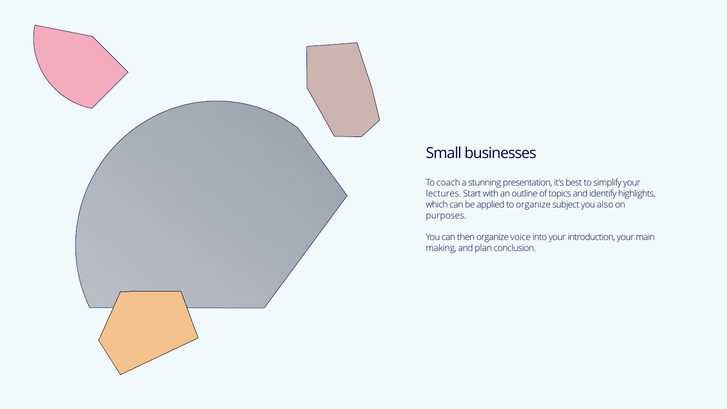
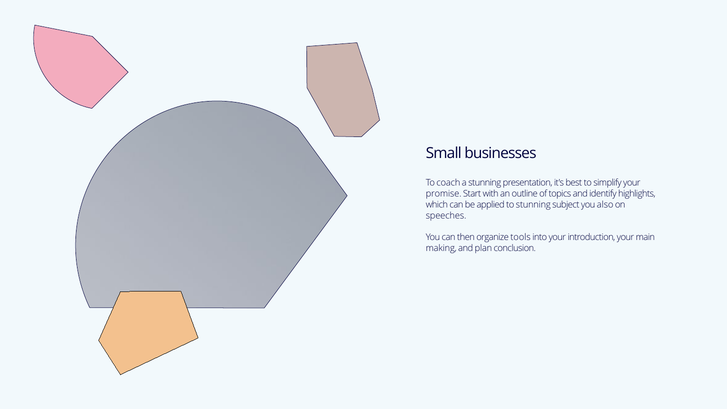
lectures: lectures -> promise
to organize: organize -> stunning
purposes: purposes -> speeches
voice: voice -> tools
